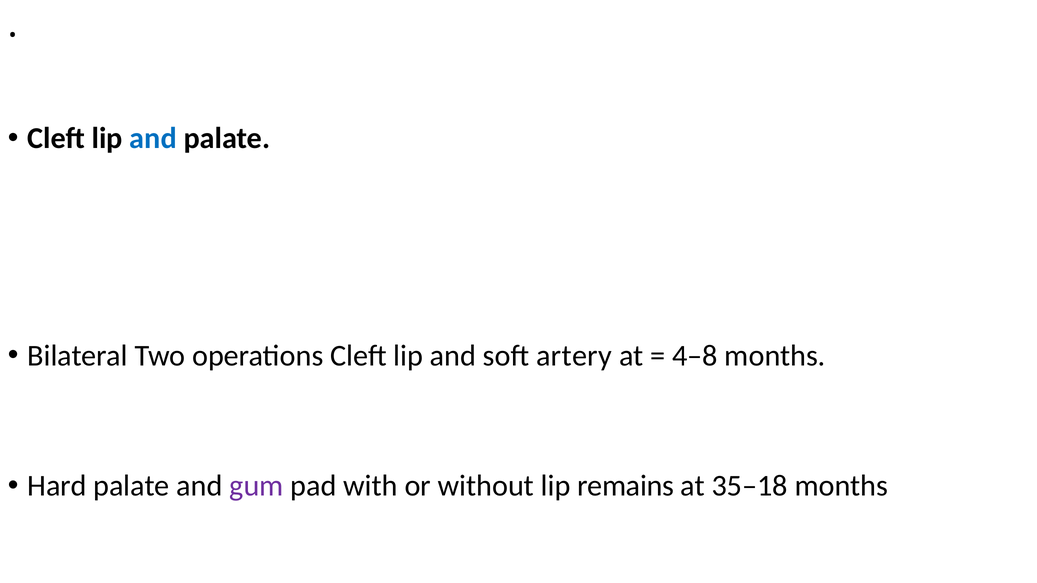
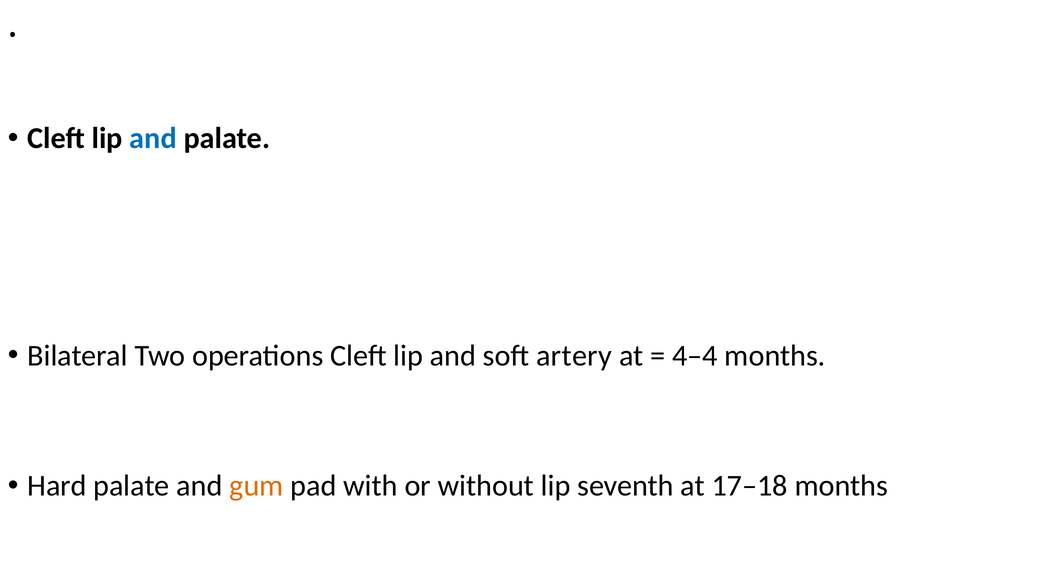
4–8: 4–8 -> 4–4
gum colour: purple -> orange
remains: remains -> seventh
35–18: 35–18 -> 17–18
